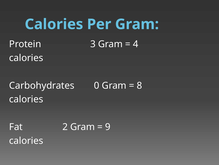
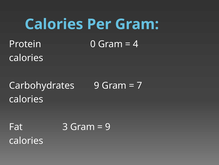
3: 3 -> 0
Carbohydrates 0: 0 -> 9
8: 8 -> 7
2: 2 -> 3
